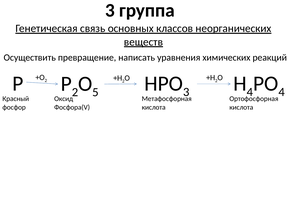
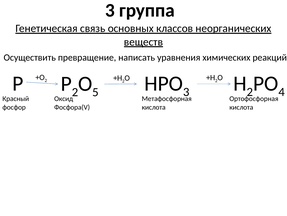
4 at (250, 92): 4 -> 2
